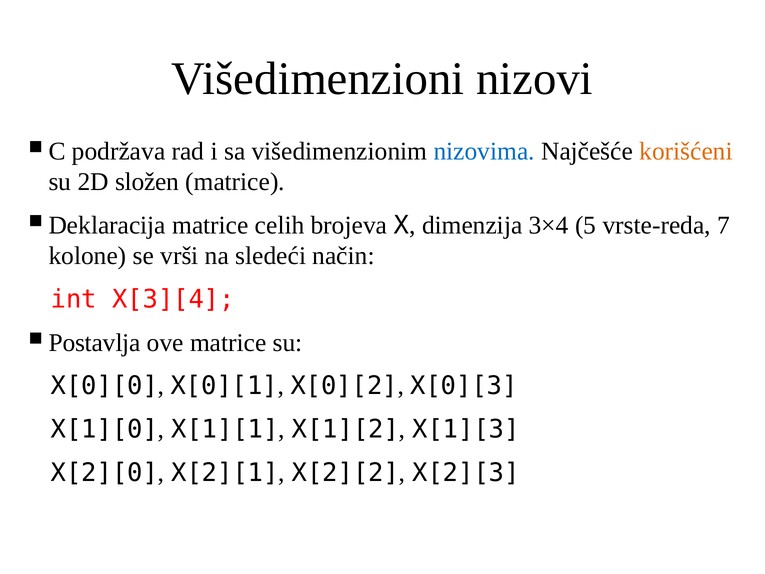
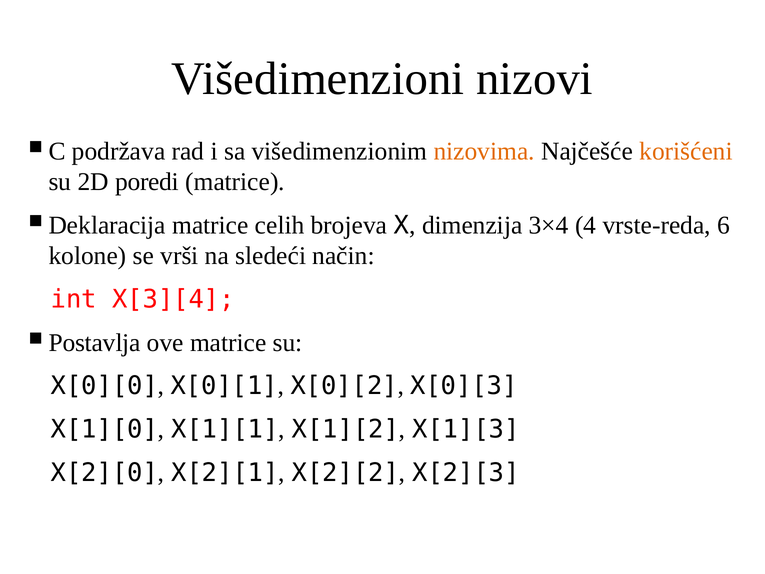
nizovima colour: blue -> orange
složen: složen -> poredi
5: 5 -> 4
7: 7 -> 6
